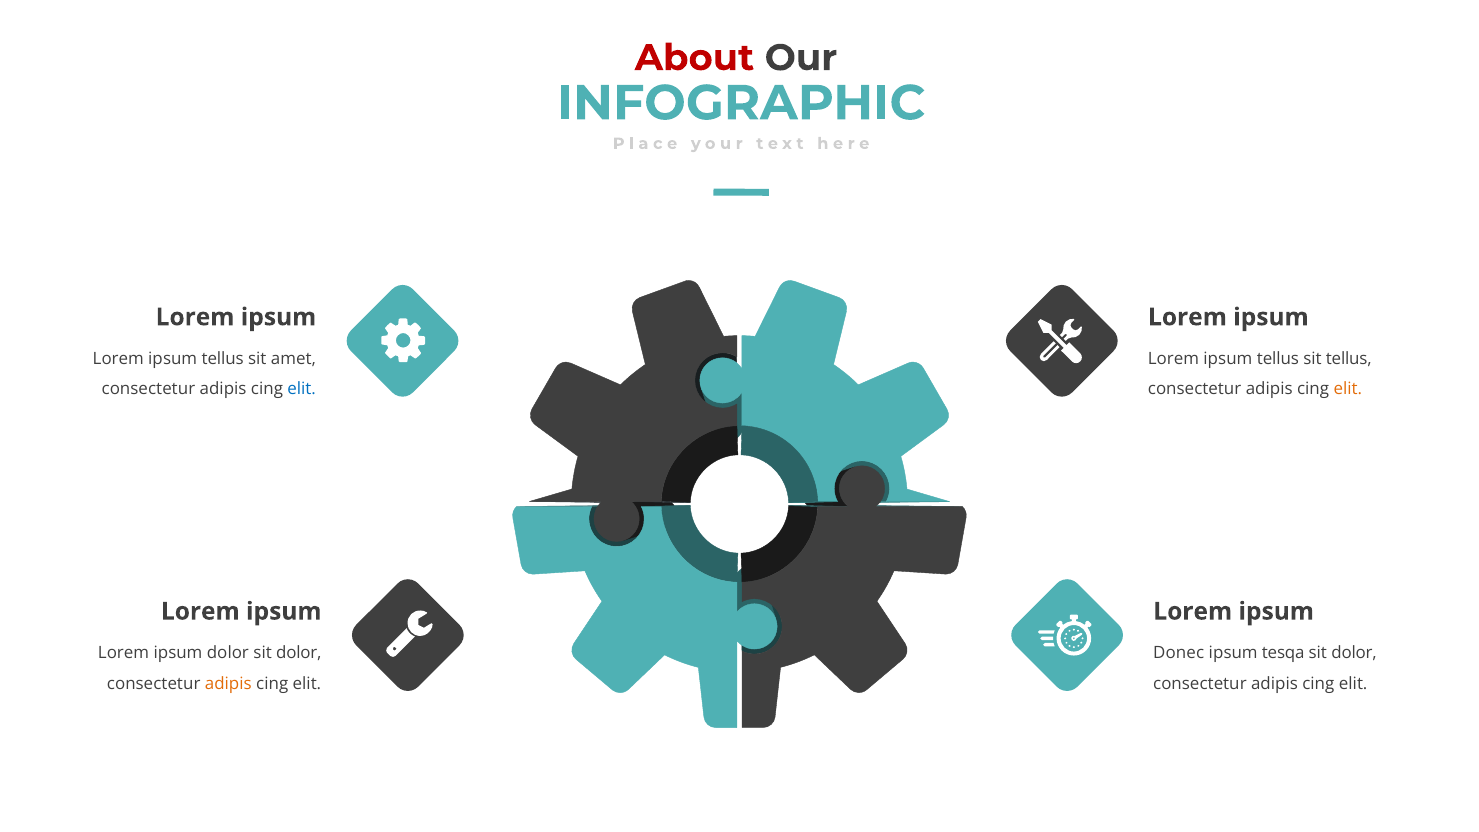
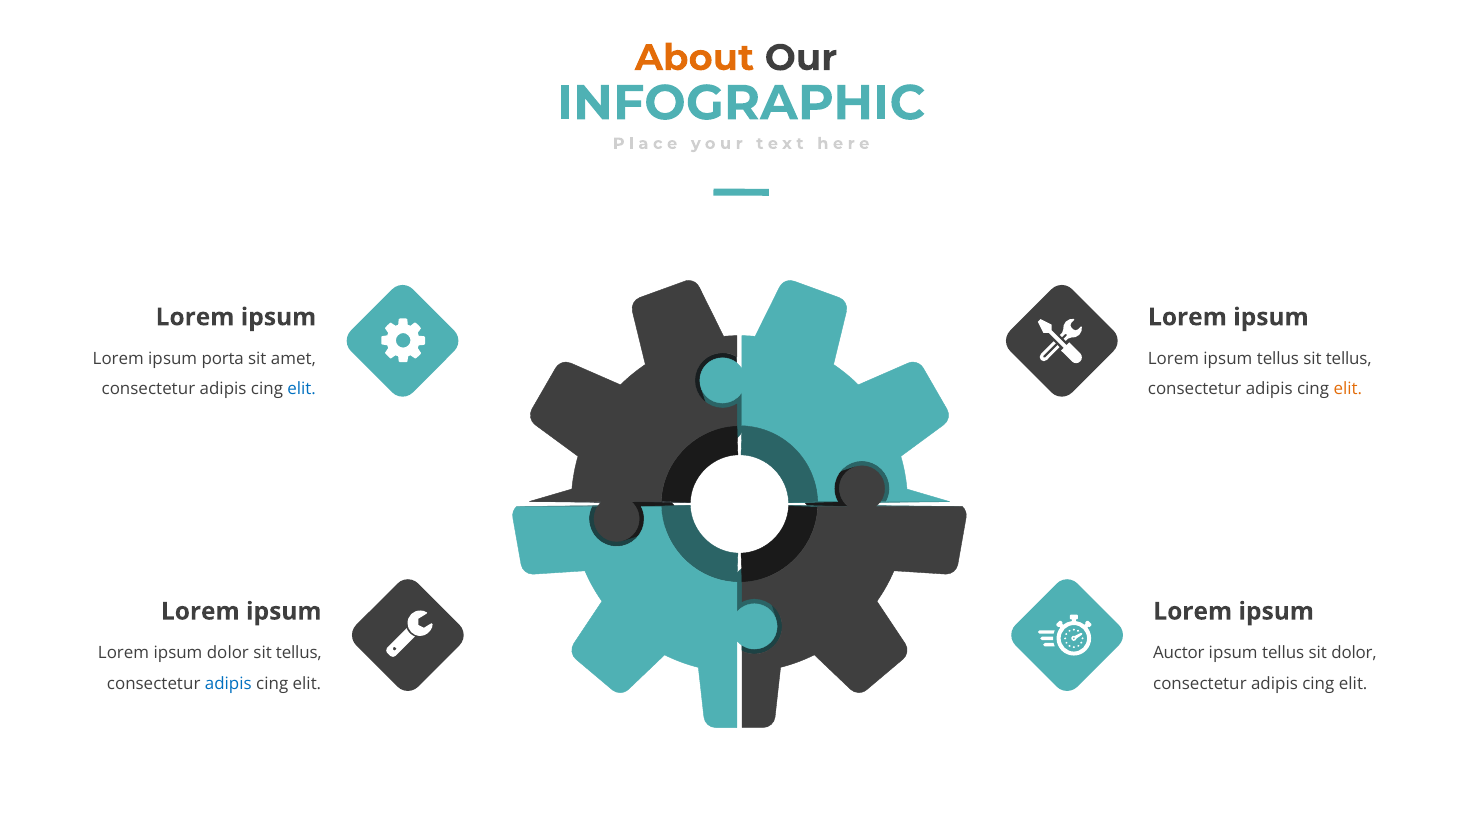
About colour: red -> orange
tellus at (223, 359): tellus -> porta
dolor sit dolor: dolor -> tellus
Donec: Donec -> Auctor
tesqa at (1283, 653): tesqa -> tellus
adipis at (228, 683) colour: orange -> blue
